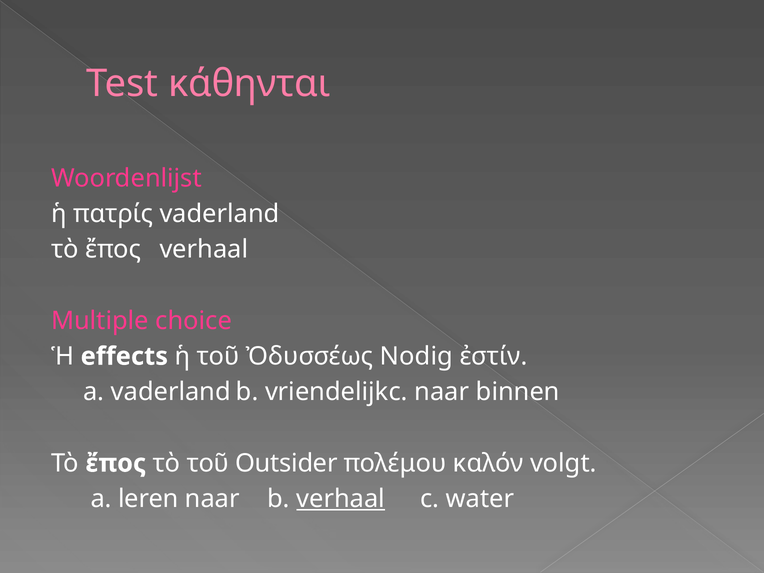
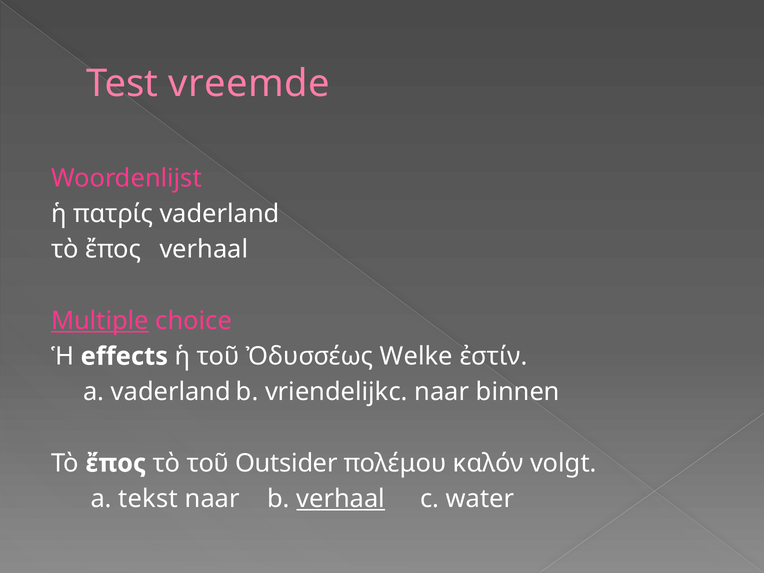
κάθηνται: κάθηνται -> vreemde
Multiple underline: none -> present
Nodig: Nodig -> Welke
leren: leren -> tekst
